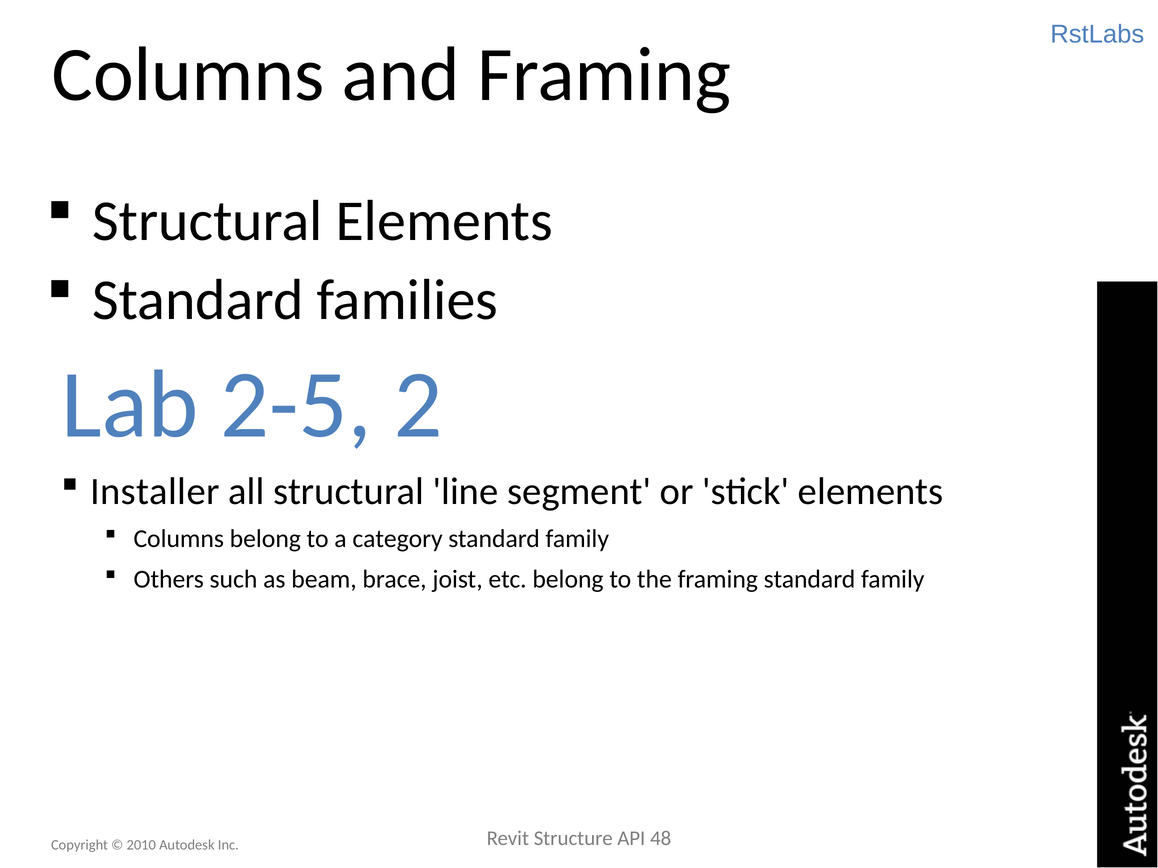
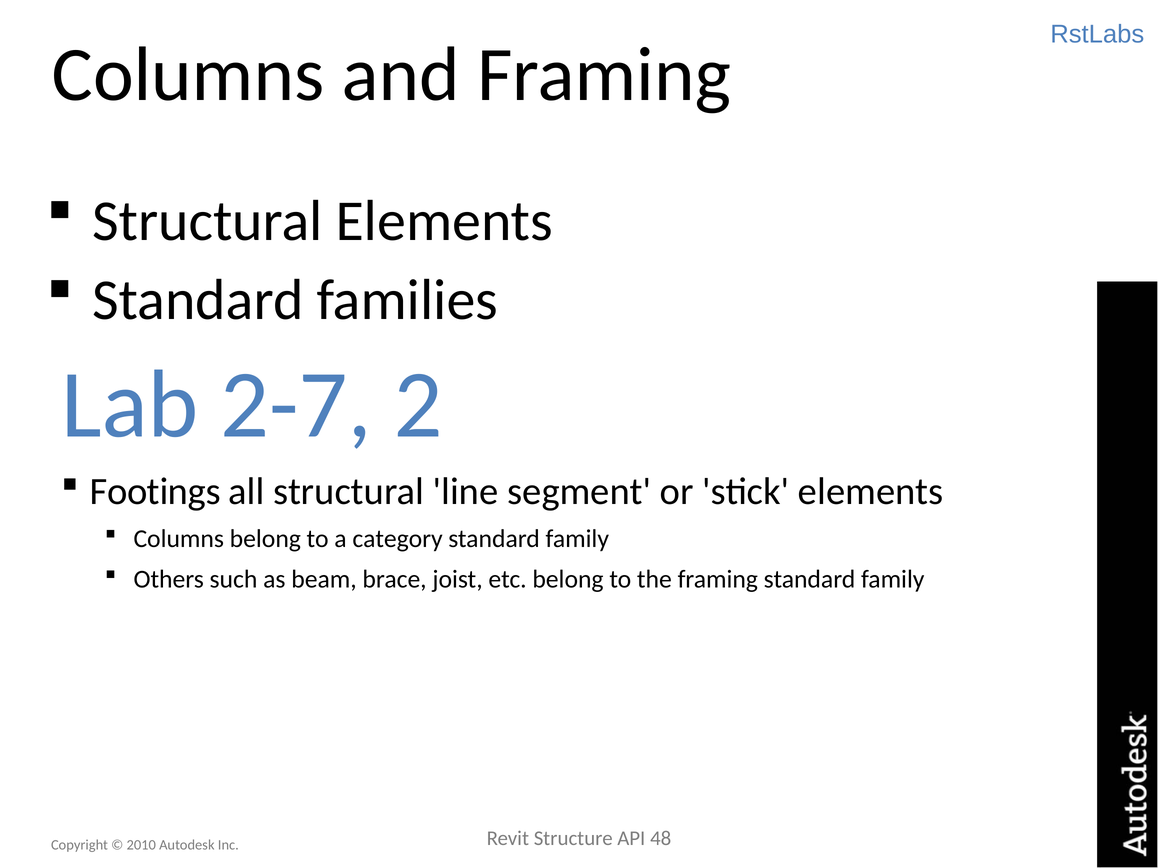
2-5: 2-5 -> 2-7
Installer: Installer -> Footings
